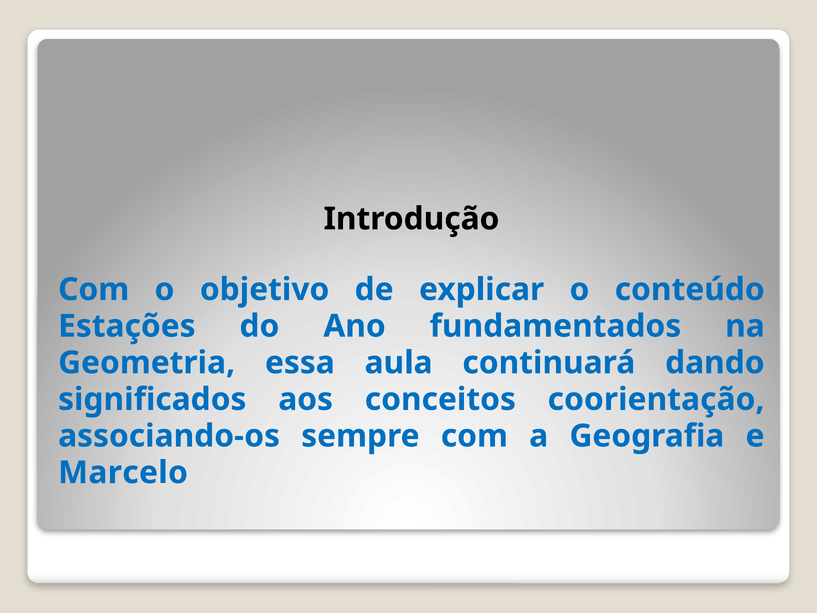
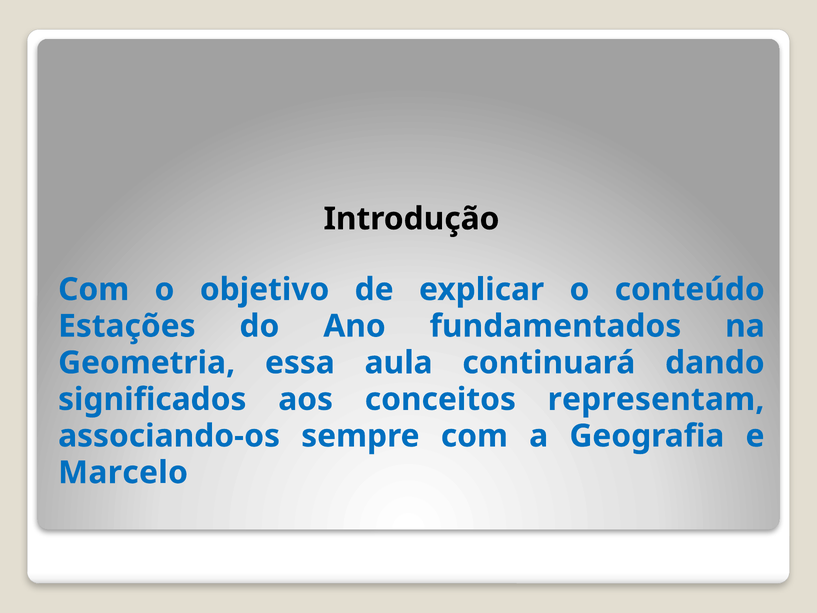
coorientação: coorientação -> representam
